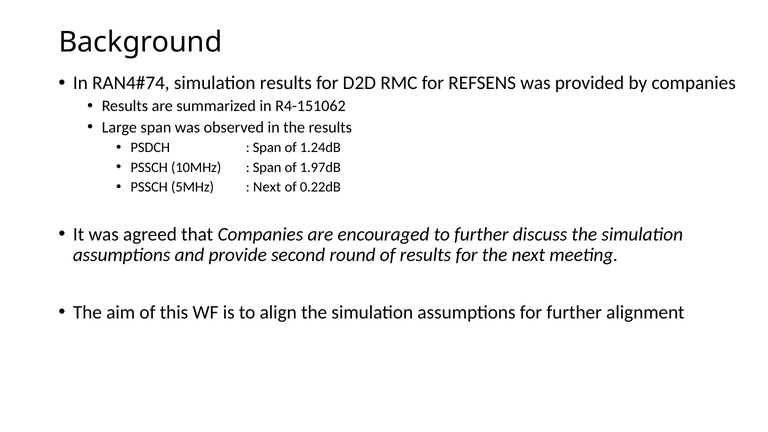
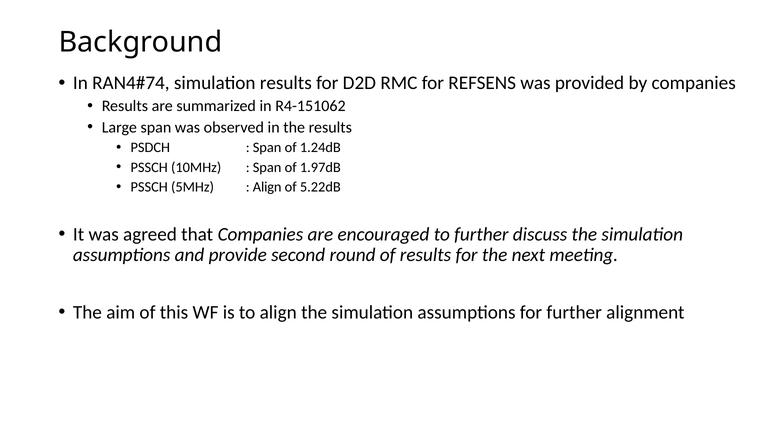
Next at (267, 187): Next -> Align
0.22dB: 0.22dB -> 5.22dB
